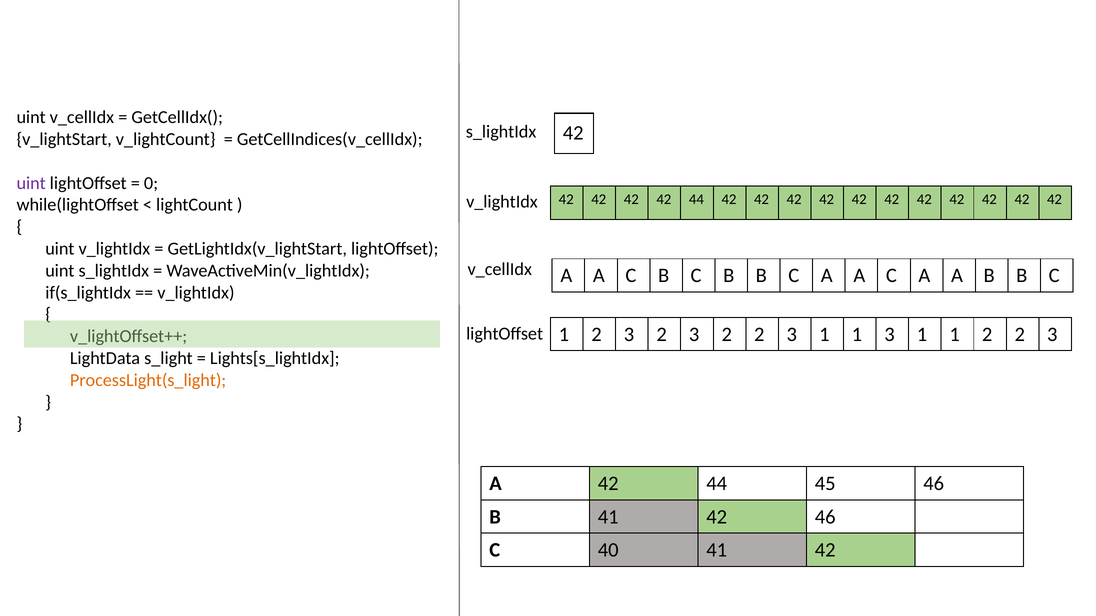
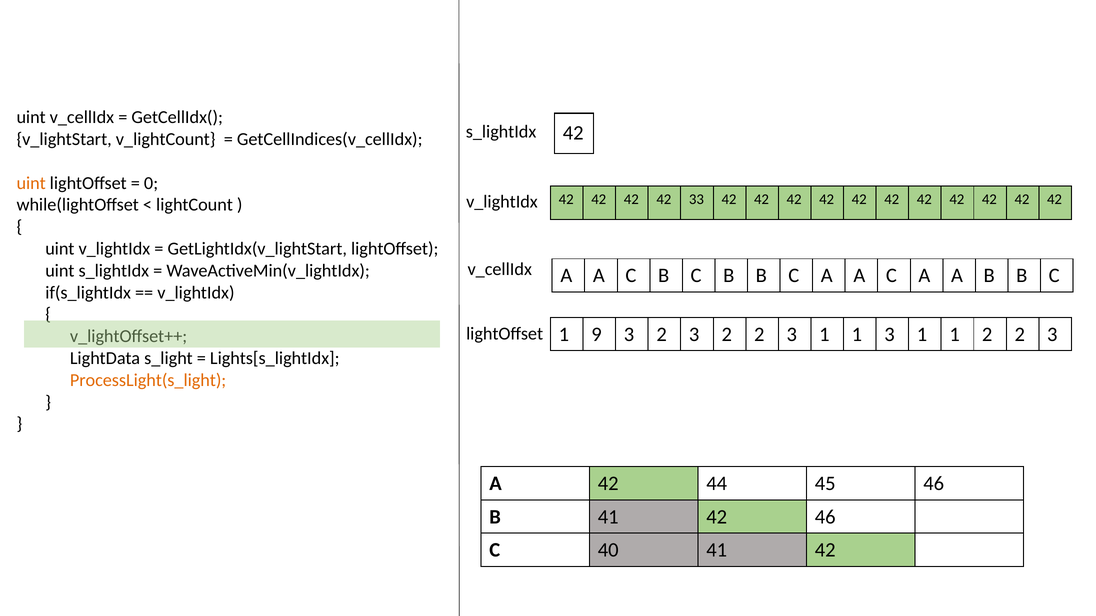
uint at (31, 183) colour: purple -> orange
42 42 44: 44 -> 33
2 at (596, 335): 2 -> 9
